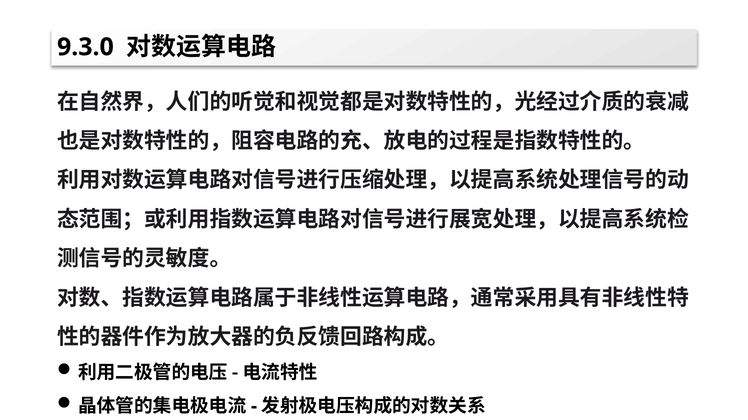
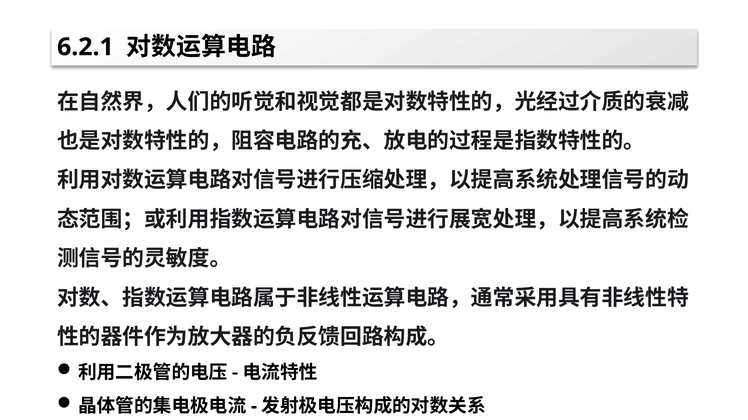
9.3.0: 9.3.0 -> 6.2.1
